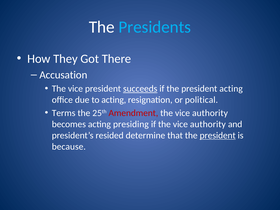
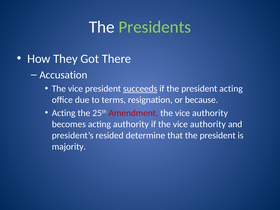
Presidents colour: light blue -> light green
to acting: acting -> terms
political: political -> because
Terms at (64, 113): Terms -> Acting
acting presiding: presiding -> authority
president at (218, 135) underline: present -> none
because: because -> majority
